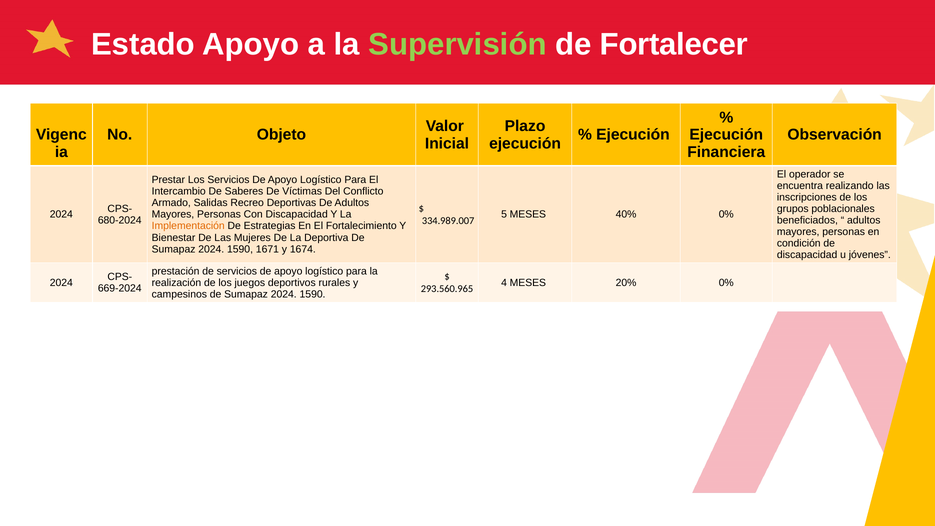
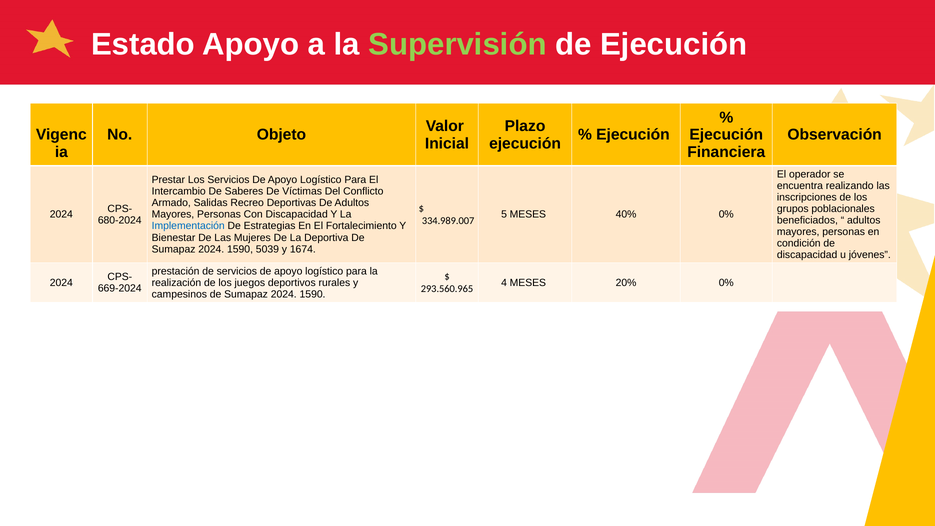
de Fortalecer: Fortalecer -> Ejecución
Implementación colour: orange -> blue
1671: 1671 -> 5039
